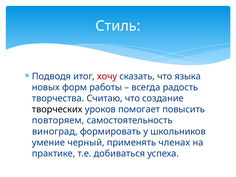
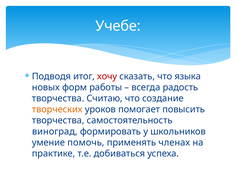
Стиль: Стиль -> Учебе
творческих colour: black -> orange
повторяем at (58, 120): повторяем -> творчества
черный: черный -> помочь
